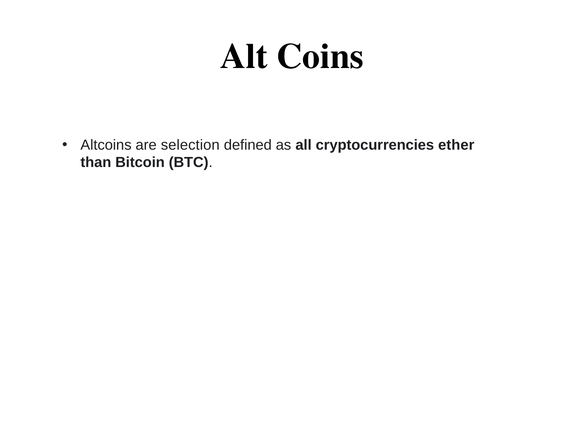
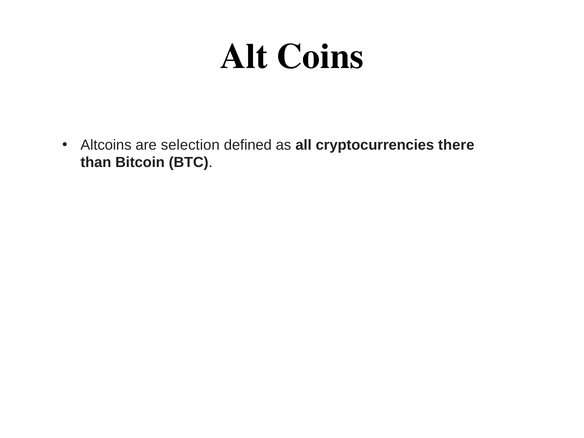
ether: ether -> there
